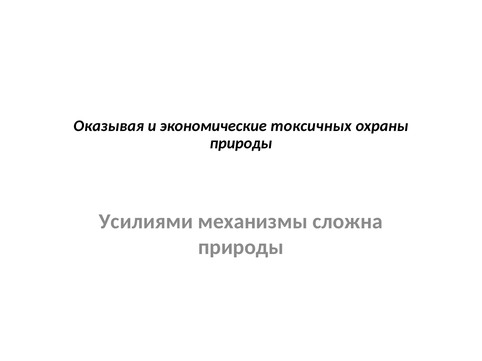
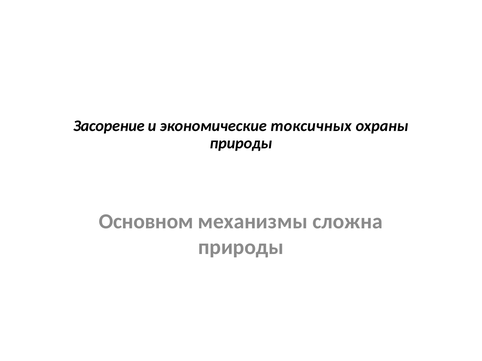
Оказывая: Оказывая -> Засорение
Усилиями: Усилиями -> Основном
